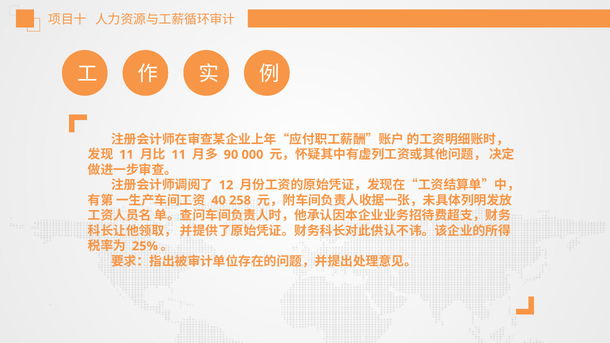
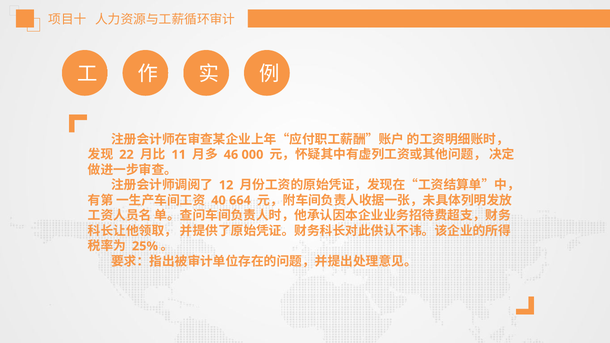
11 at (126, 155): 11 -> 22
90: 90 -> 46
258: 258 -> 664
